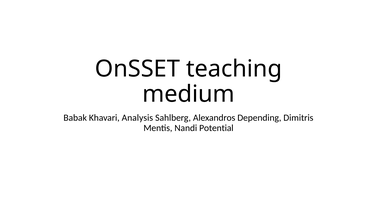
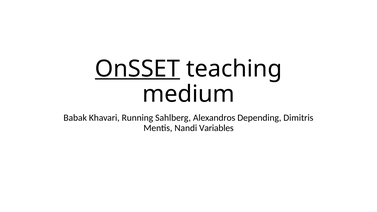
OnSSET underline: none -> present
Analysis: Analysis -> Running
Potential: Potential -> Variables
